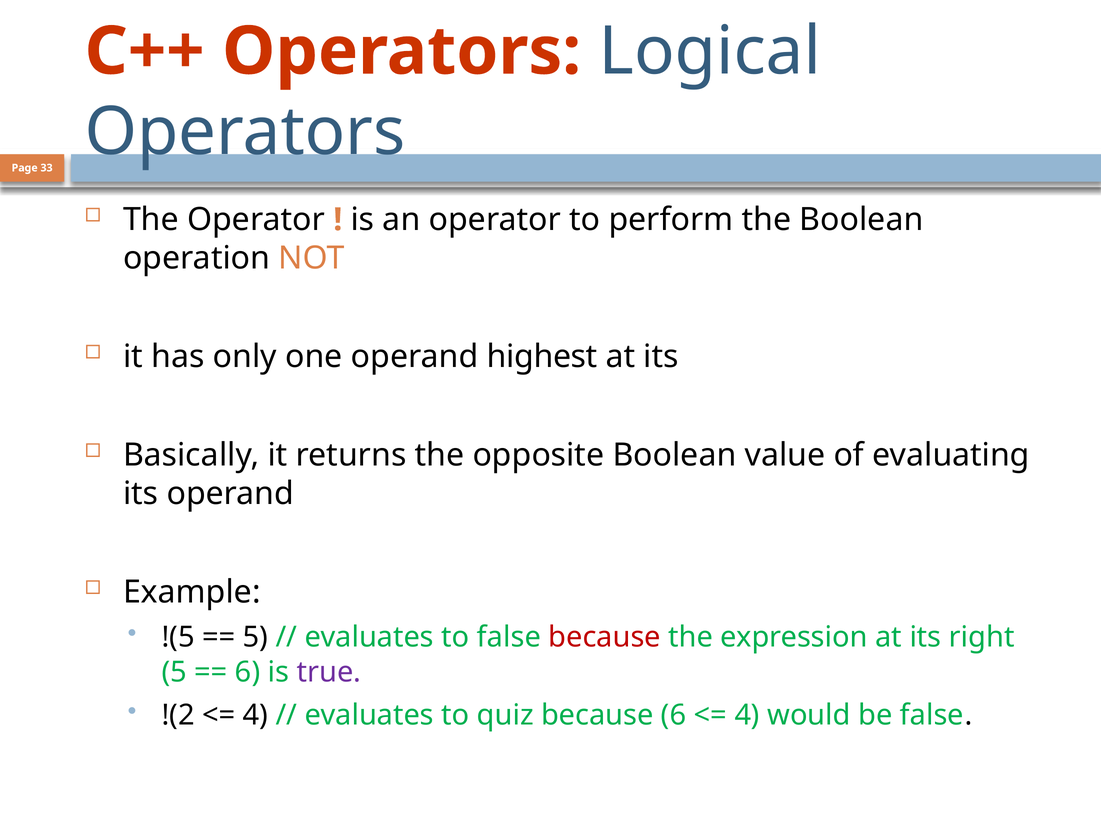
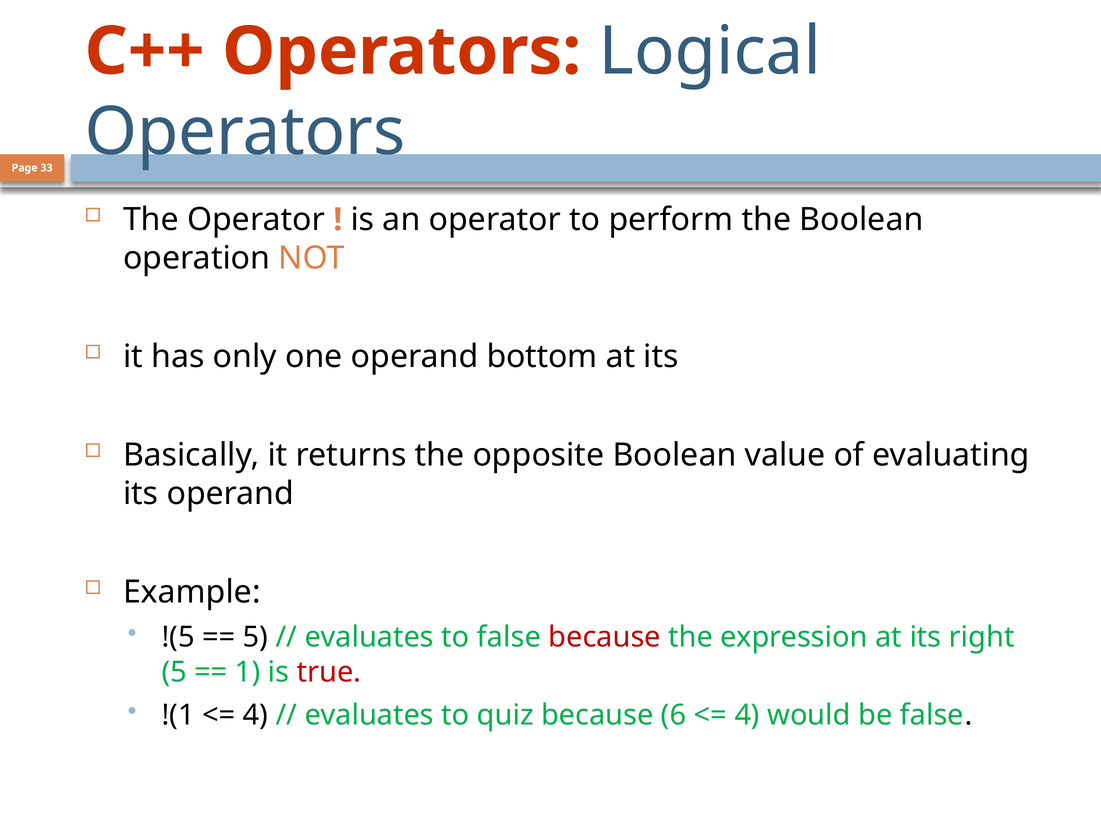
highest: highest -> bottom
6 at (248, 672): 6 -> 1
true colour: purple -> red
!(2: !(2 -> !(1
